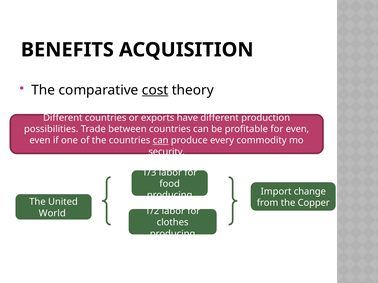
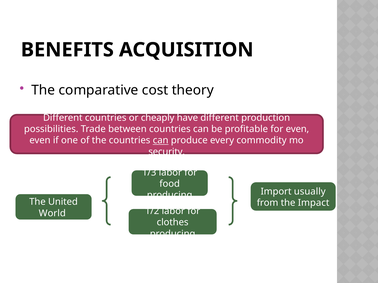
cost underline: present -> none
exports: exports -> cheaply
change: change -> usually
Copper: Copper -> Impact
